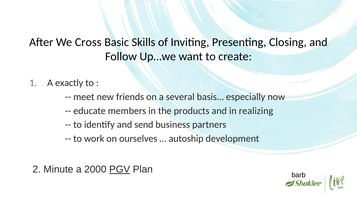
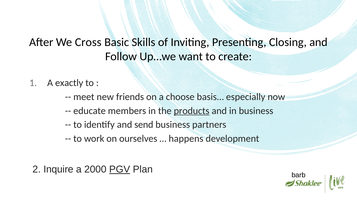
several: several -> choose
products underline: none -> present
in realizing: realizing -> business
autoship: autoship -> happens
Minute: Minute -> Inquire
